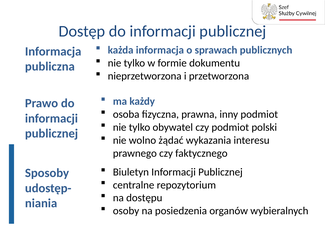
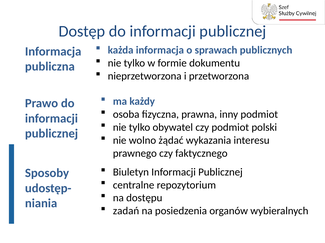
osoby: osoby -> zadań
